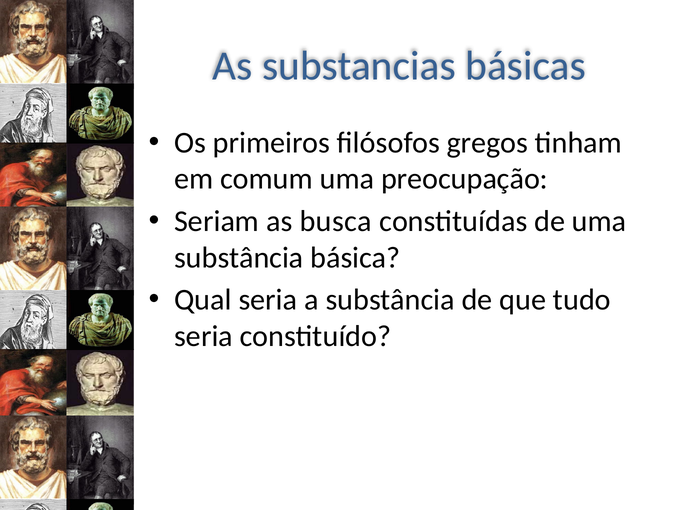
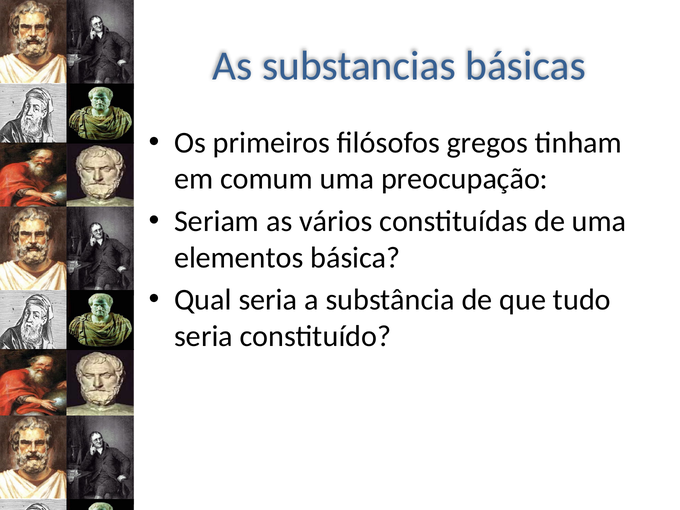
busca: busca -> vários
substância at (239, 258): substância -> elementos
